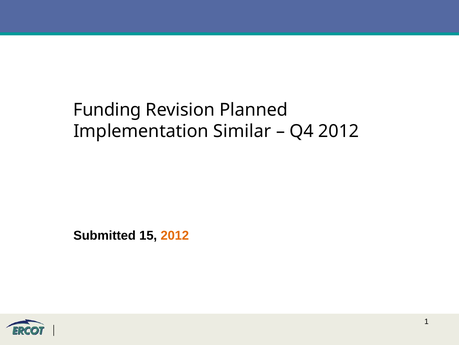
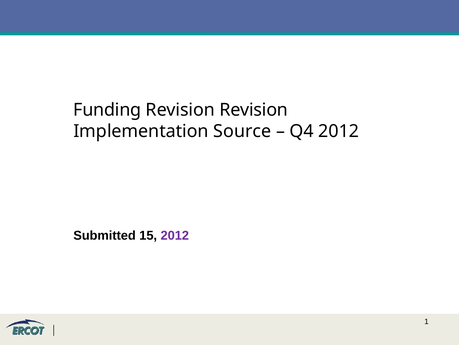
Revision Planned: Planned -> Revision
Similar: Similar -> Source
2012 at (175, 235) colour: orange -> purple
